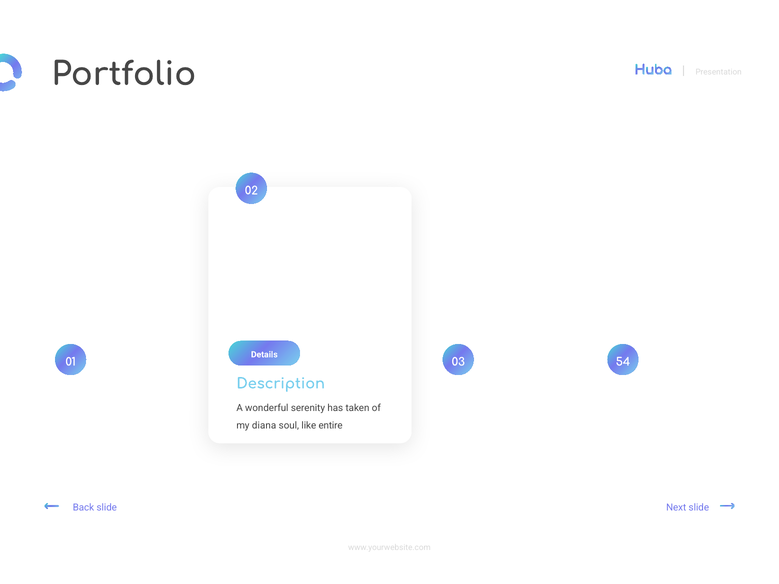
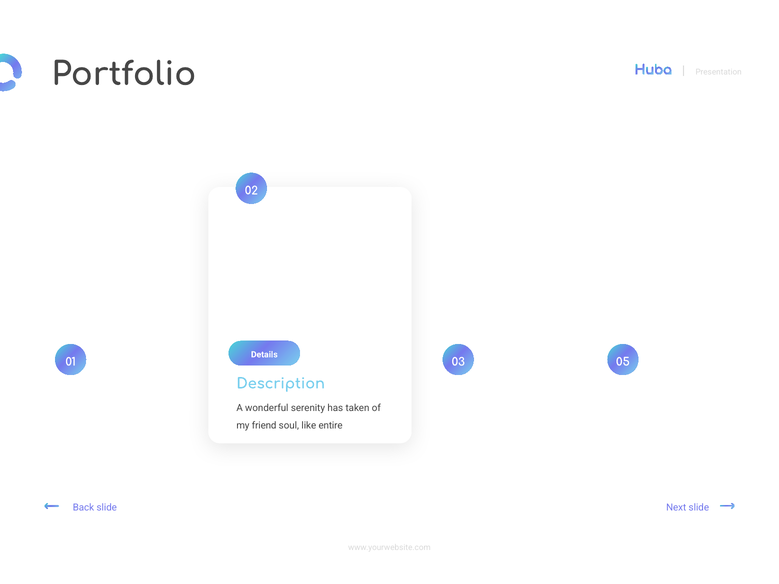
54: 54 -> 05
diana: diana -> friend
